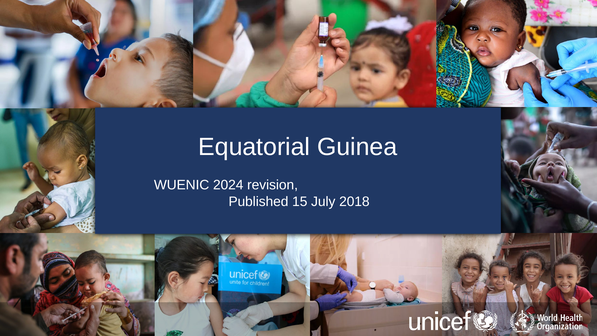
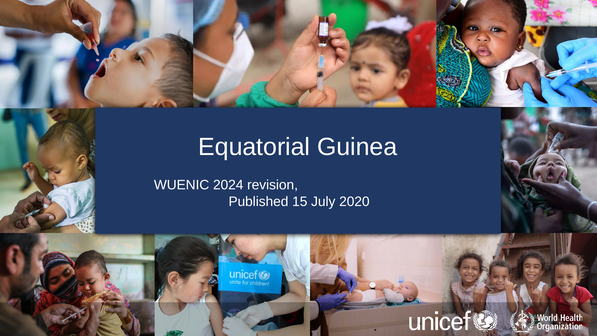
2018: 2018 -> 2020
